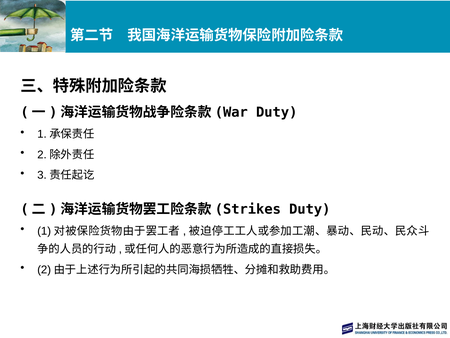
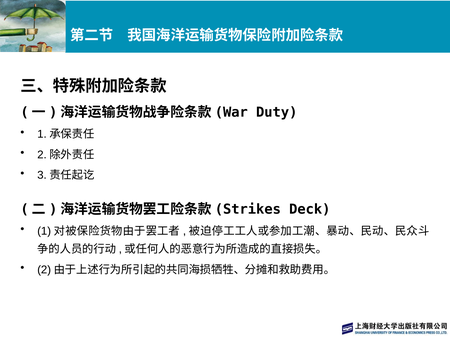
Duty at (310, 209): Duty -> Deck
